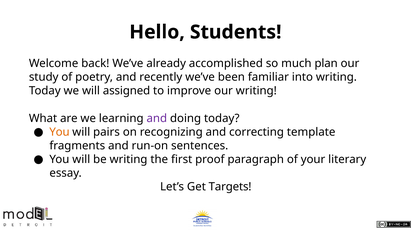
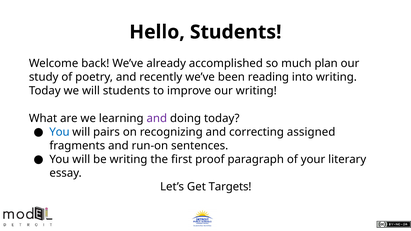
familiar: familiar -> reading
will assigned: assigned -> students
You at (59, 132) colour: orange -> blue
template: template -> assigned
